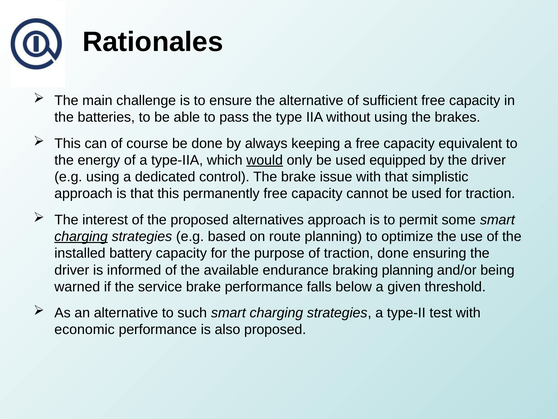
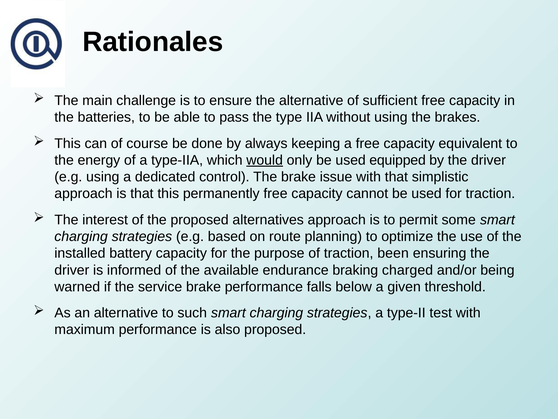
charging at (81, 236) underline: present -> none
traction done: done -> been
braking planning: planning -> charged
economic: economic -> maximum
